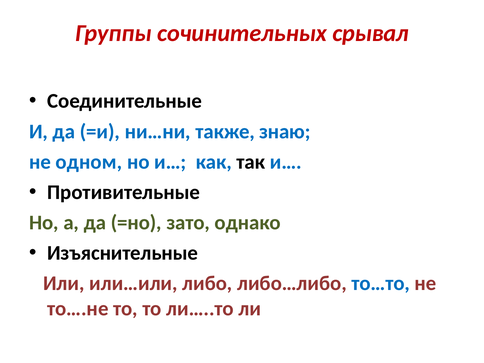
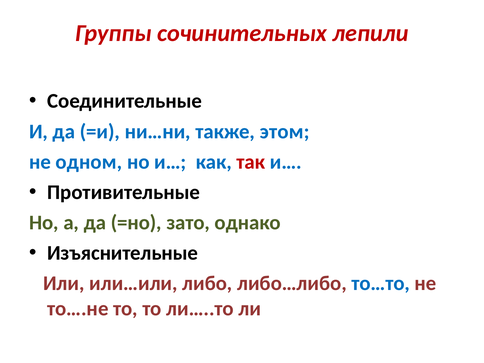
срывал: срывал -> лепили
знаю: знаю -> этом
так colour: black -> red
